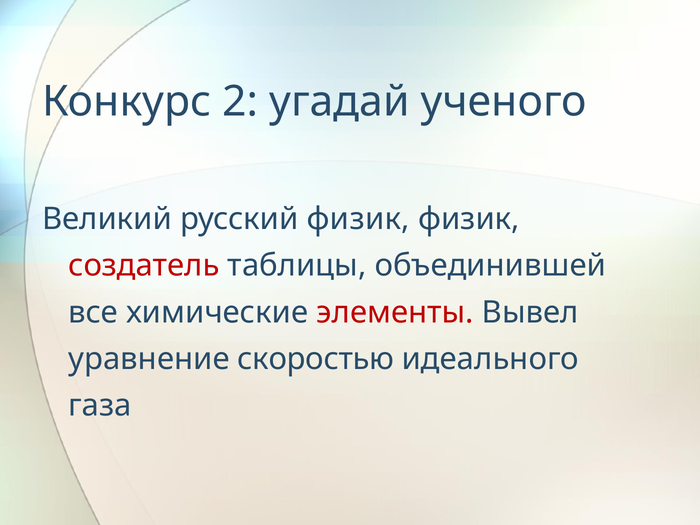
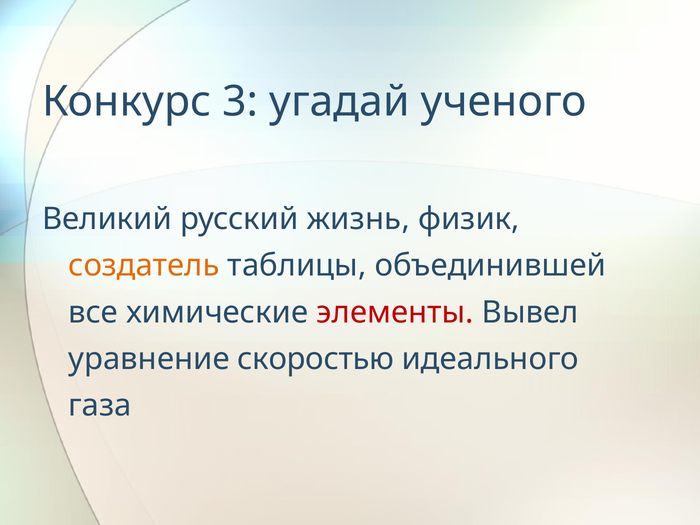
2: 2 -> 3
русский физик: физик -> жизнь
создатель colour: red -> orange
